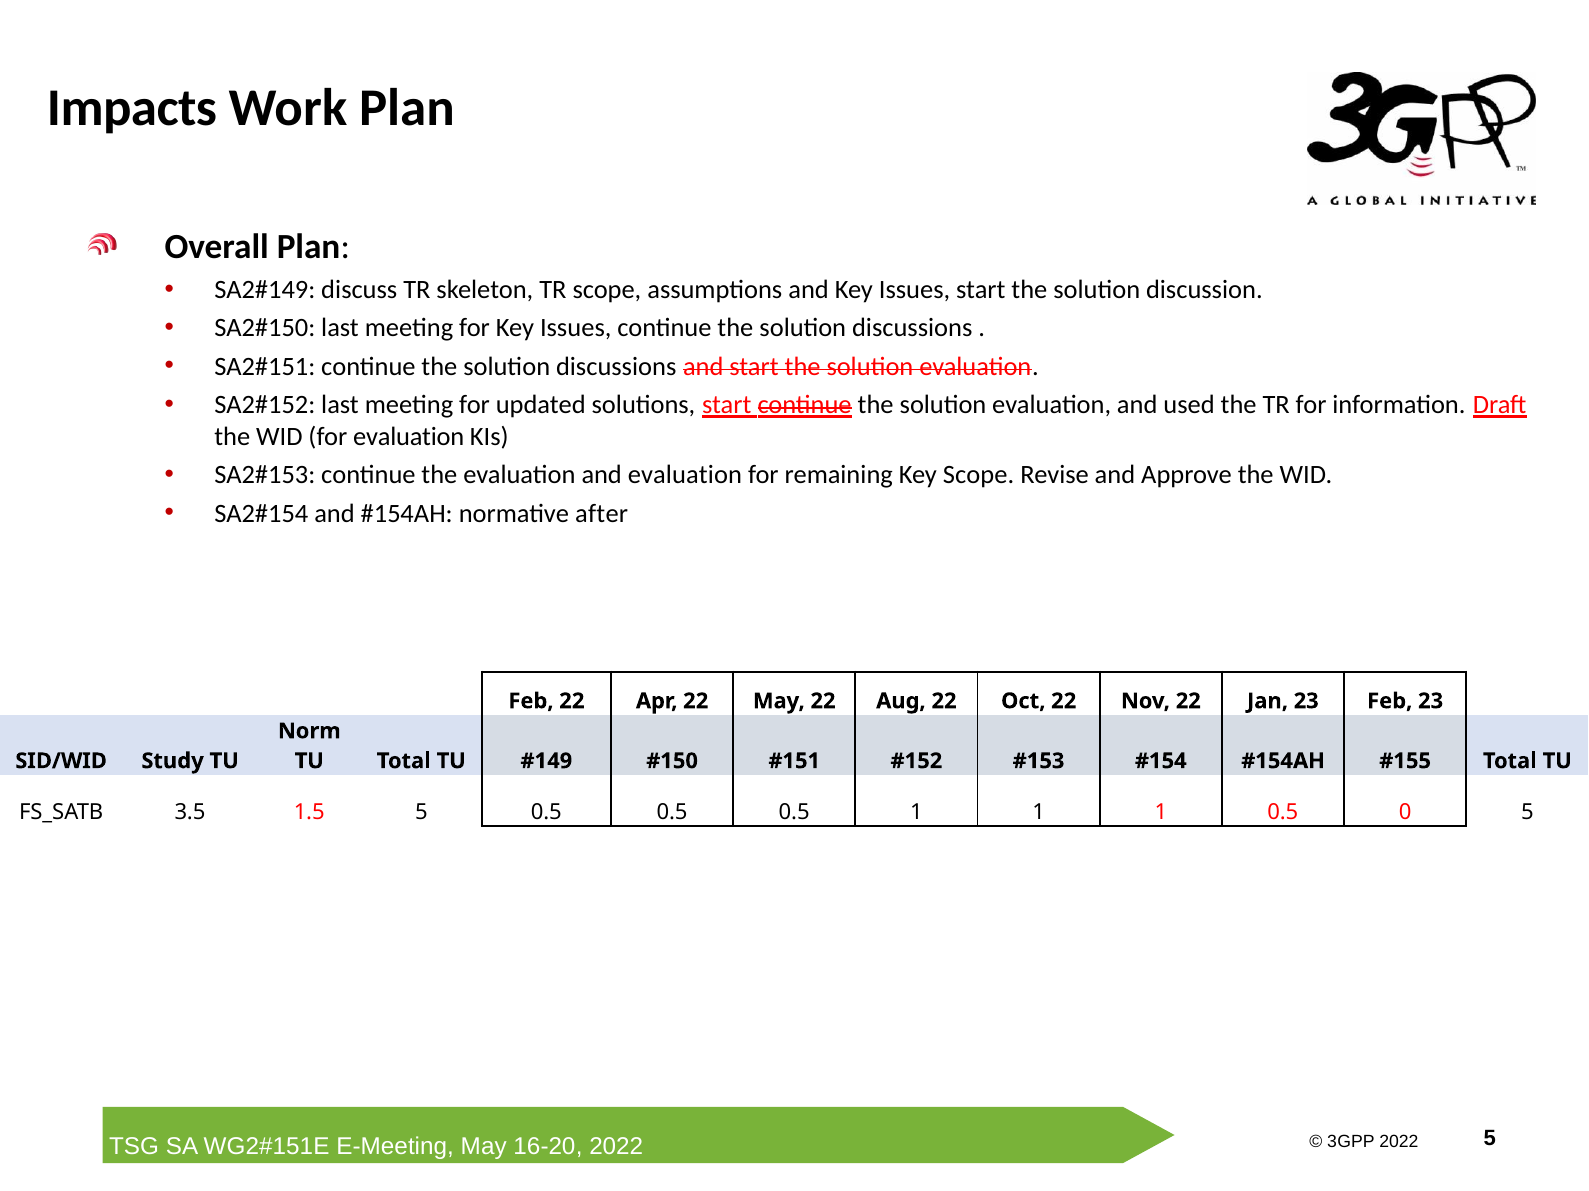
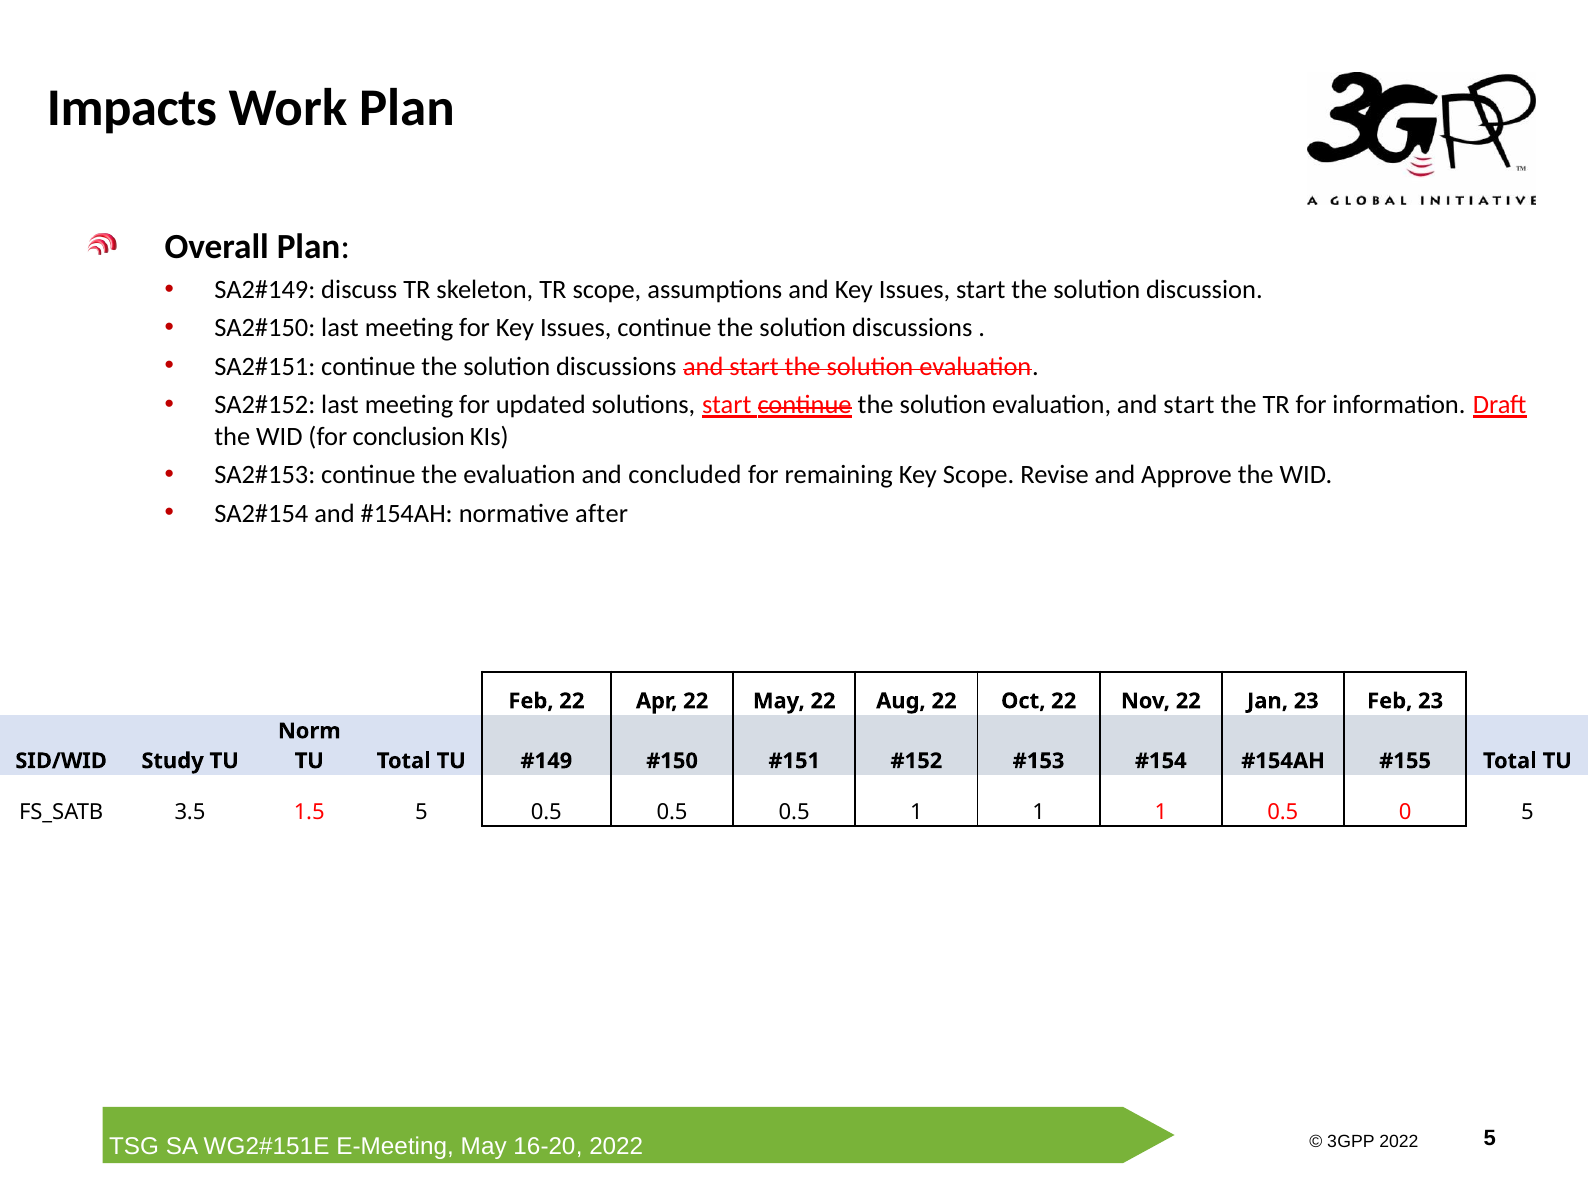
evaluation and used: used -> start
for evaluation: evaluation -> conclusion
and evaluation: evaluation -> concluded
